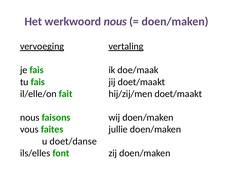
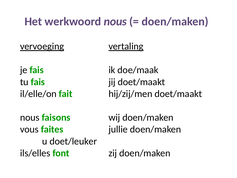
doet/danse: doet/danse -> doet/leuker
